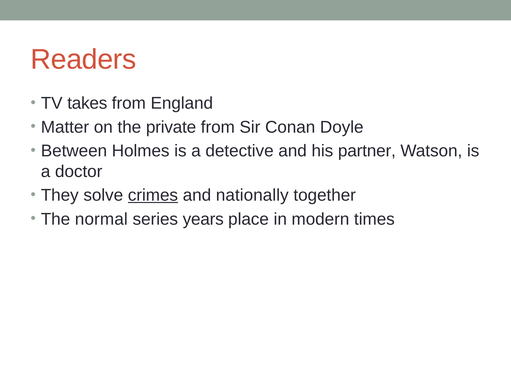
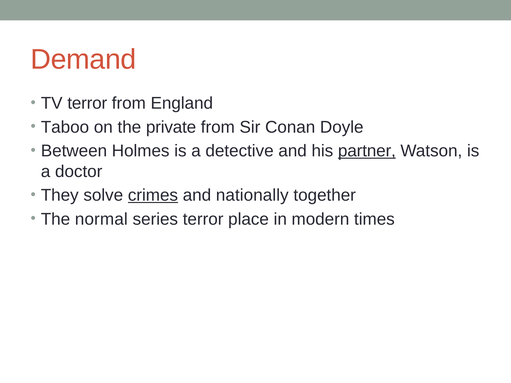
Readers: Readers -> Demand
TV takes: takes -> terror
Matter: Matter -> Taboo
partner underline: none -> present
series years: years -> terror
